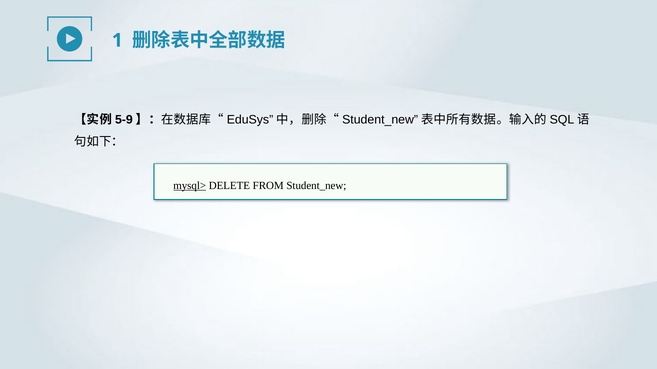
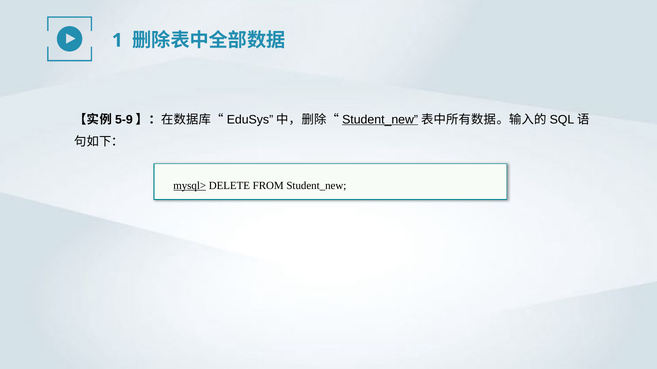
Student_new at (380, 120) underline: none -> present
